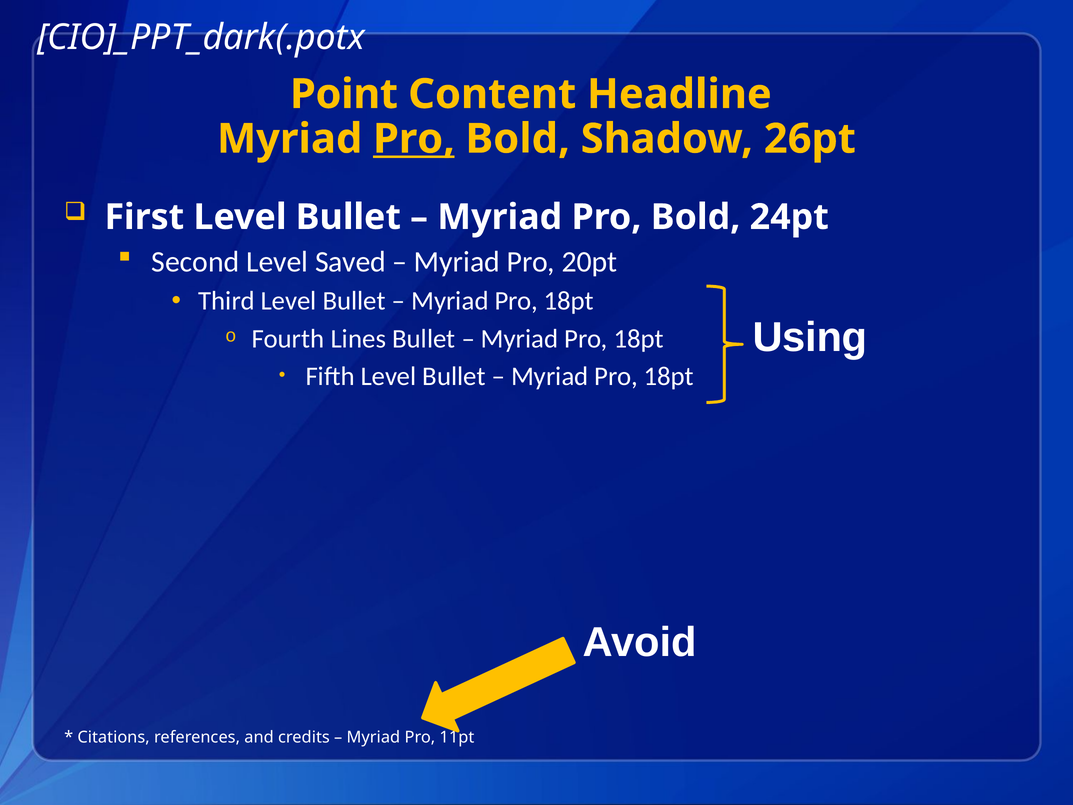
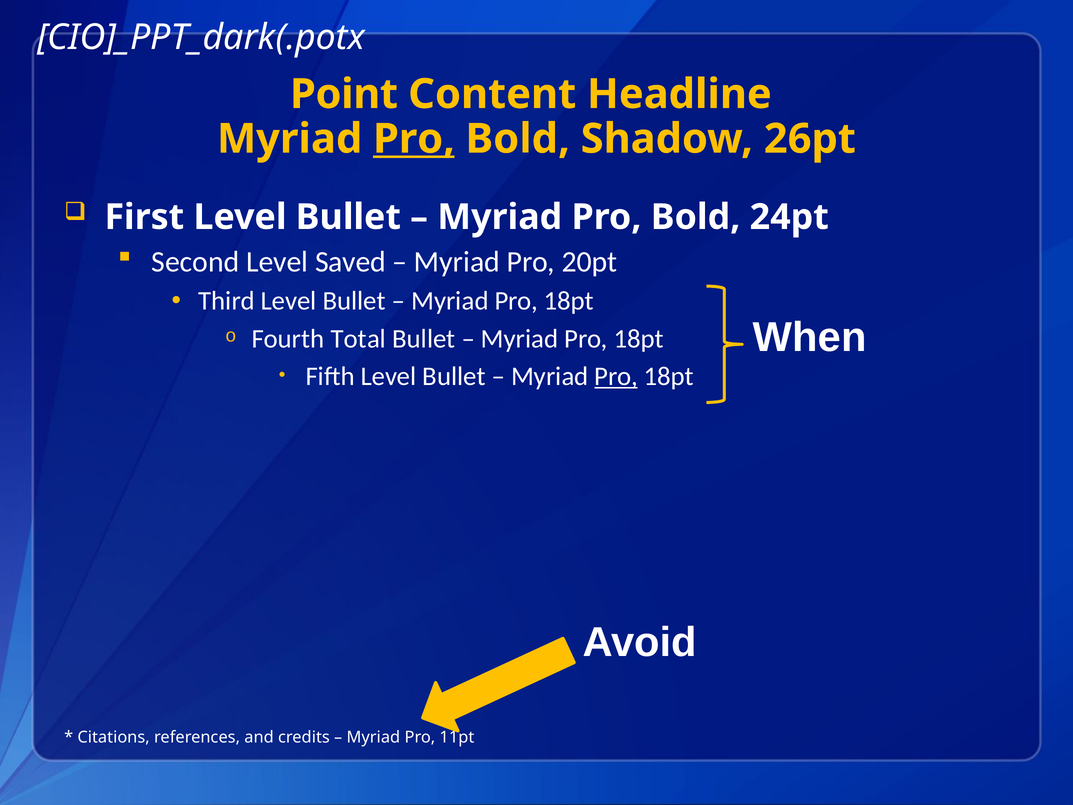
Using: Using -> When
Lines: Lines -> Total
Pro at (616, 376) underline: none -> present
